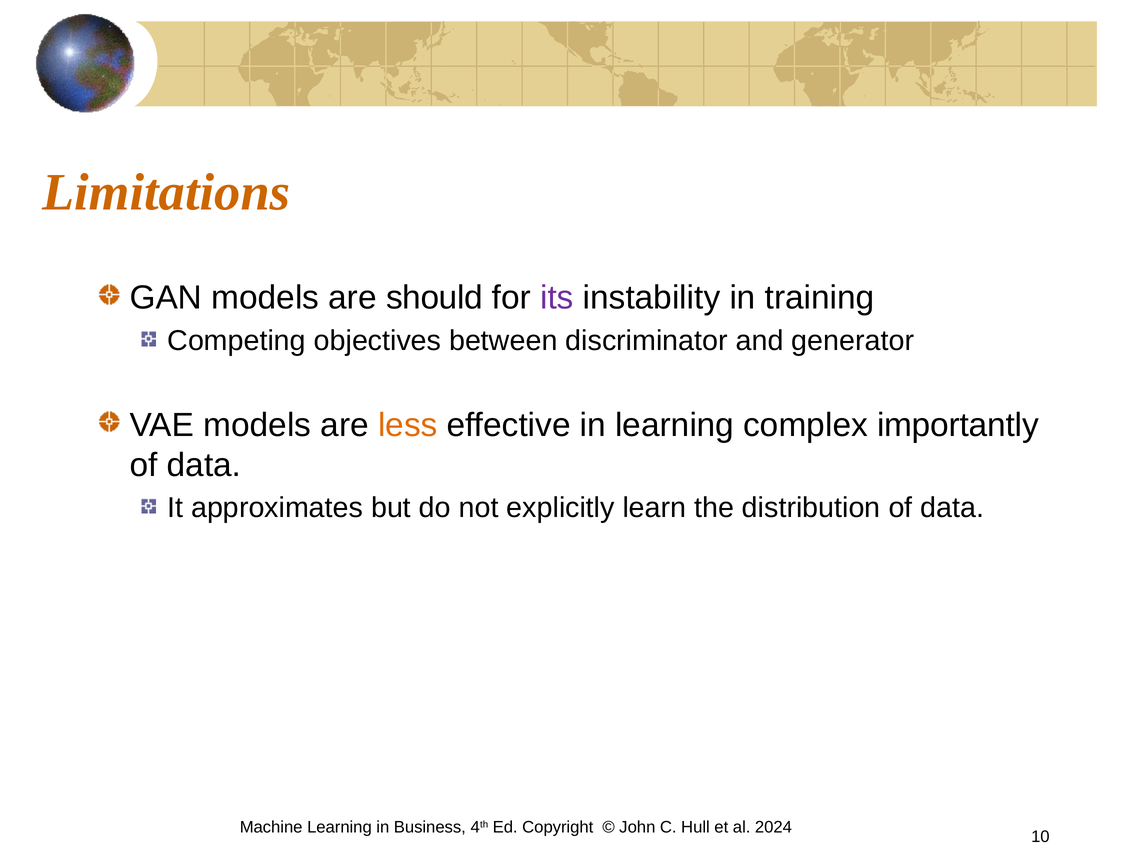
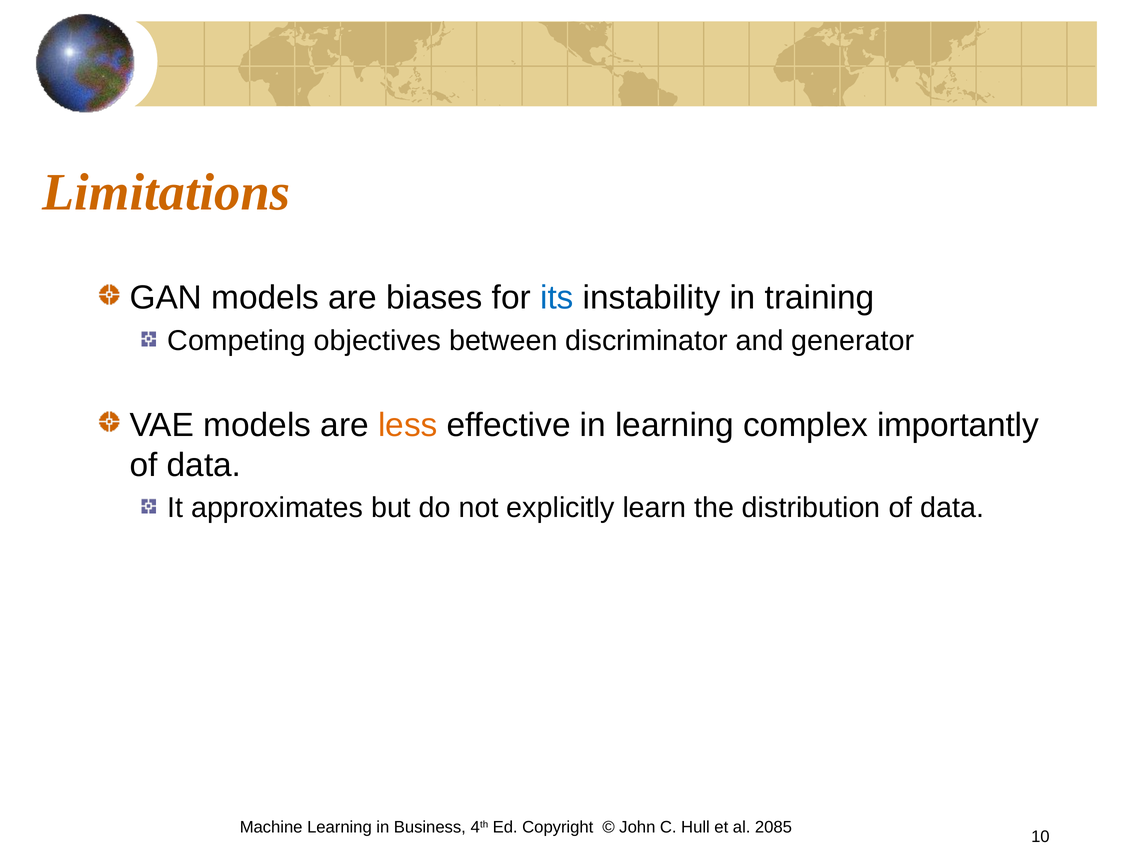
should: should -> biases
its colour: purple -> blue
2024: 2024 -> 2085
